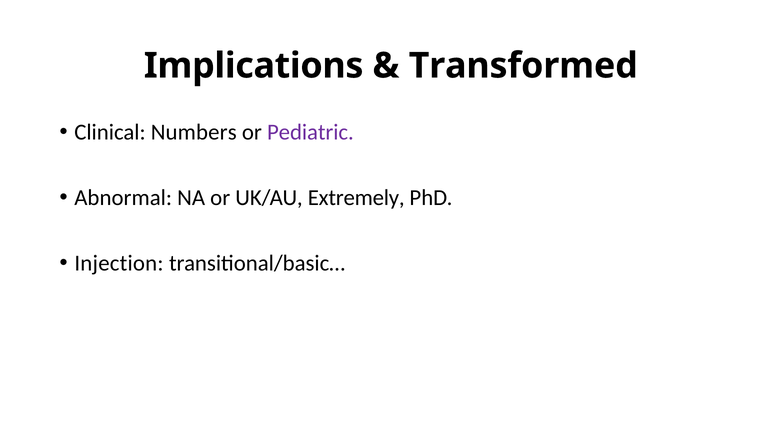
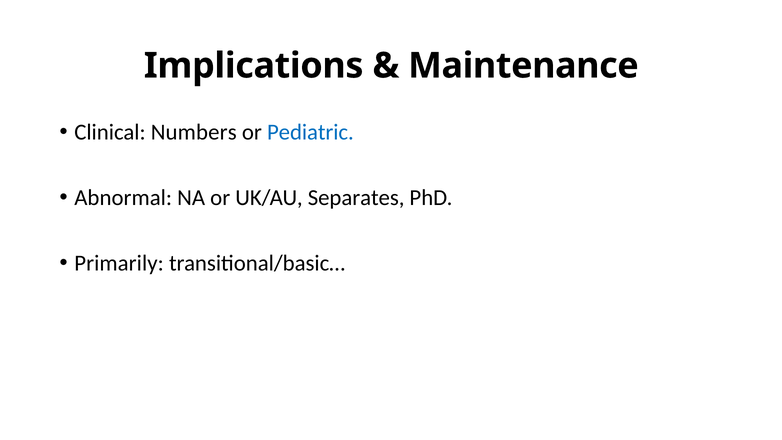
Transformed: Transformed -> Maintenance
Pediatric colour: purple -> blue
Extremely: Extremely -> Separates
Injection: Injection -> Primarily
